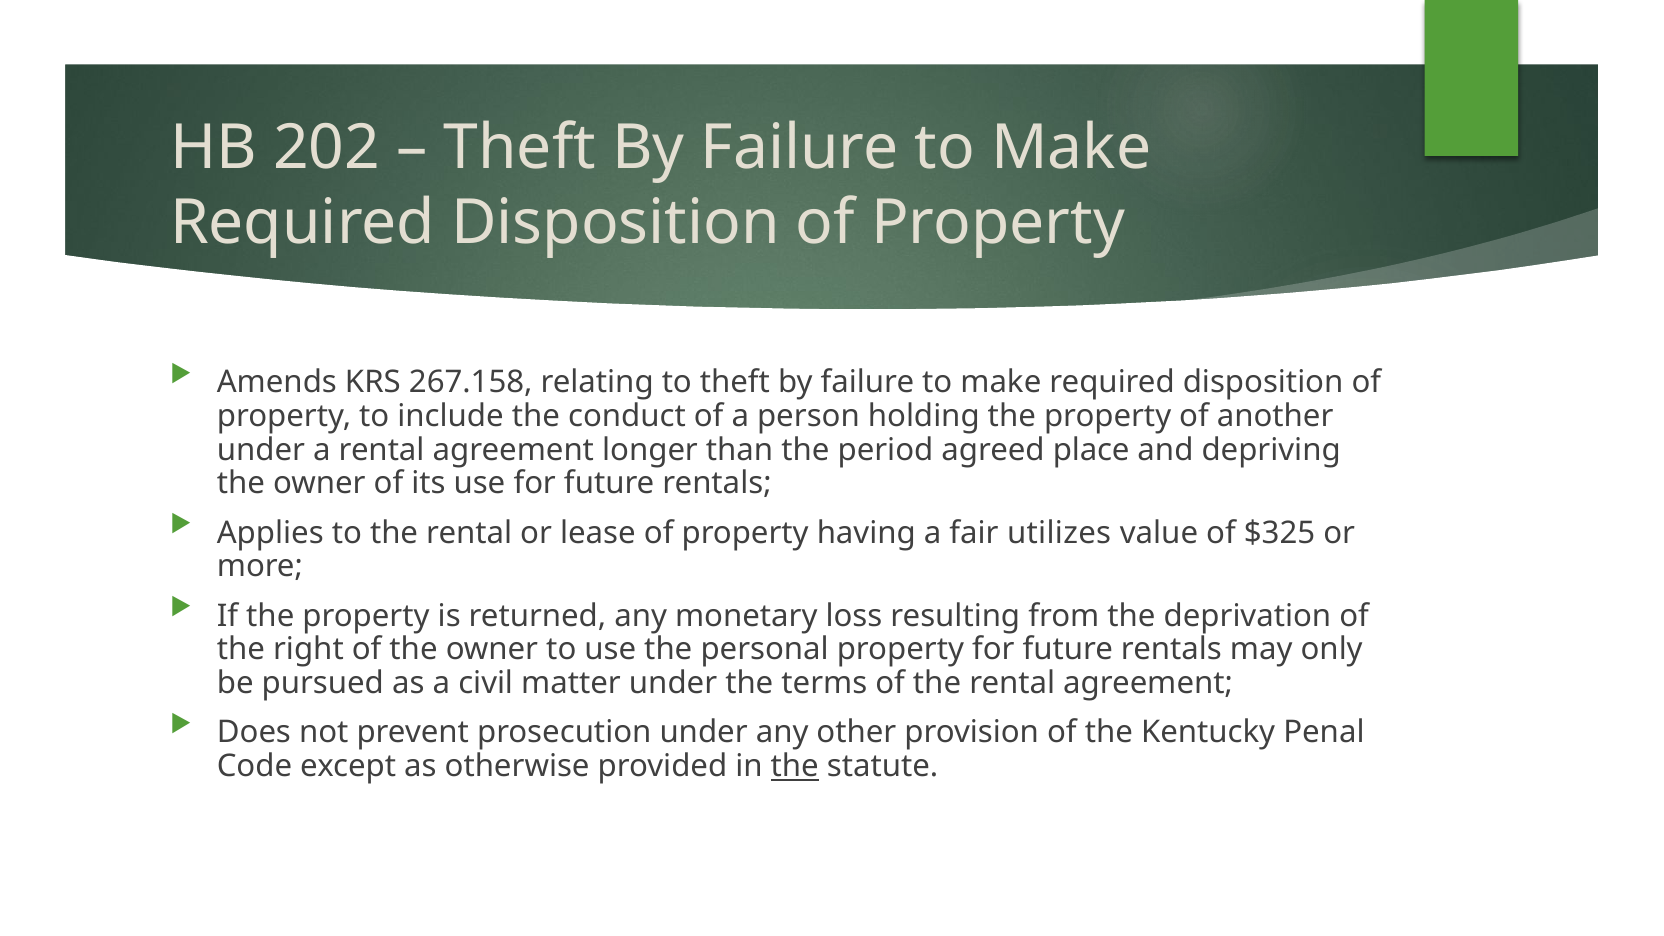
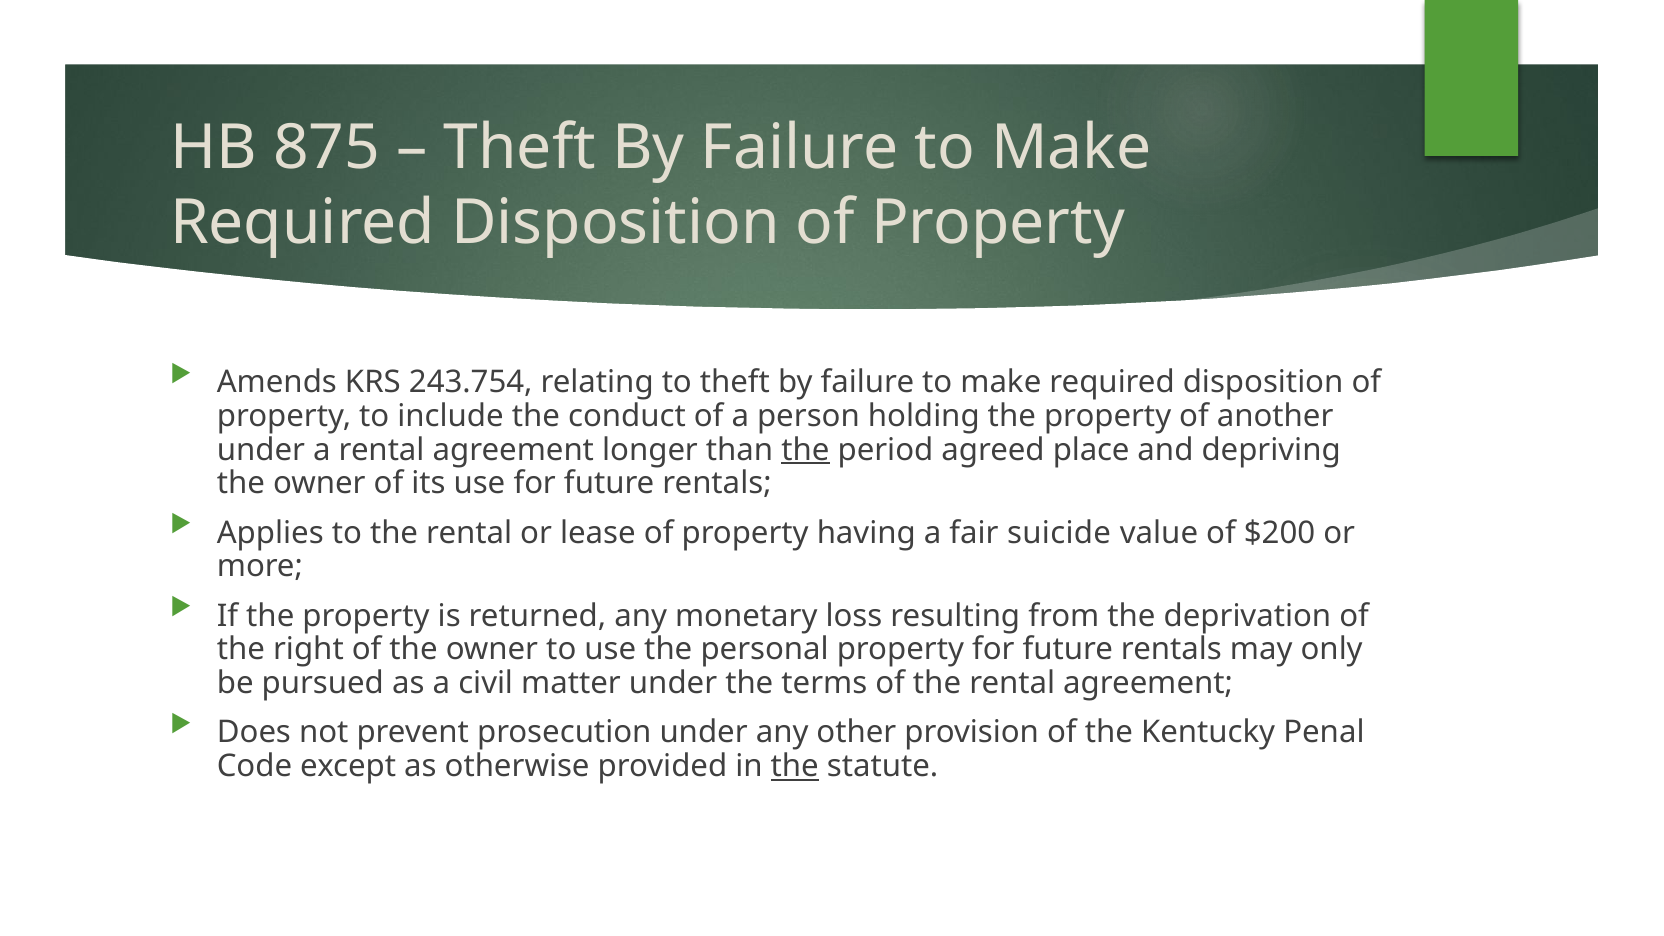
202: 202 -> 875
267.158: 267.158 -> 243.754
the at (805, 450) underline: none -> present
utilizes: utilizes -> suicide
$325: $325 -> $200
